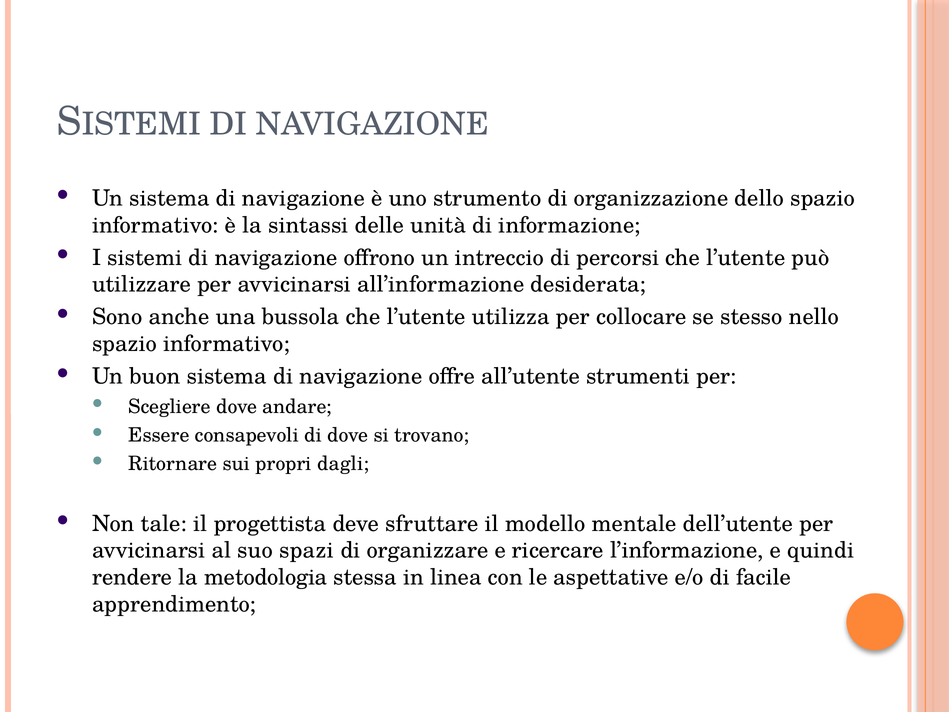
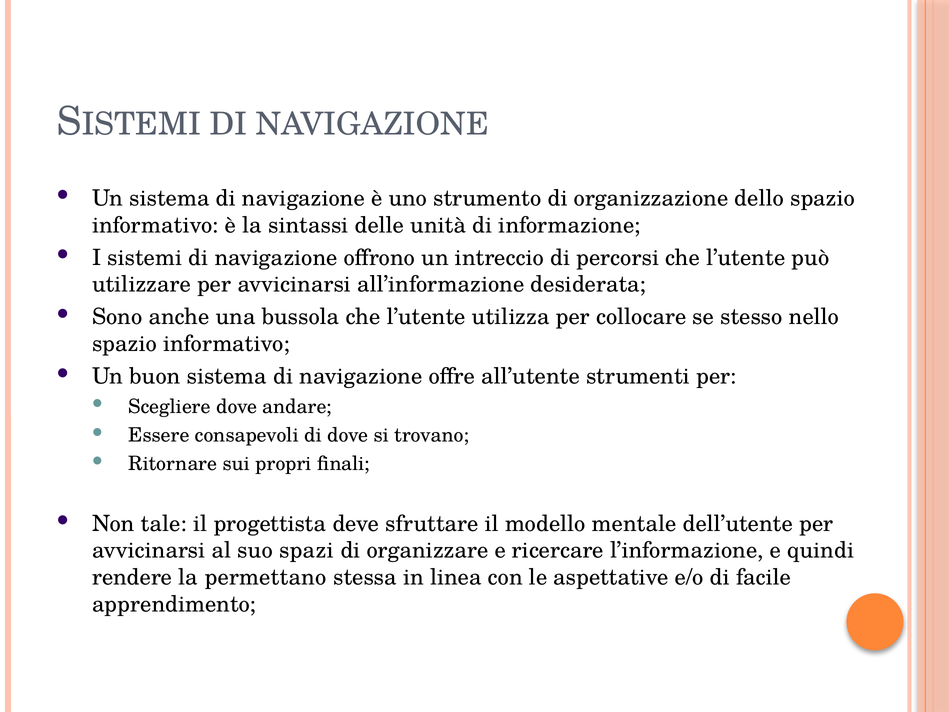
dagli: dagli -> finali
metodologia: metodologia -> permettano
